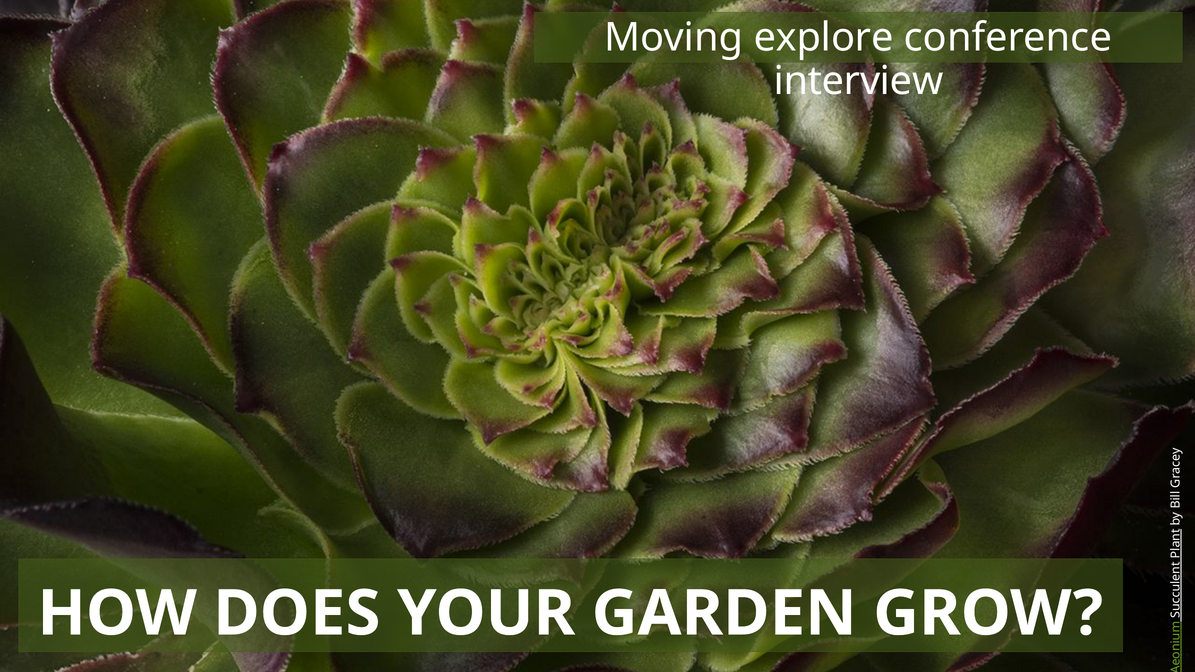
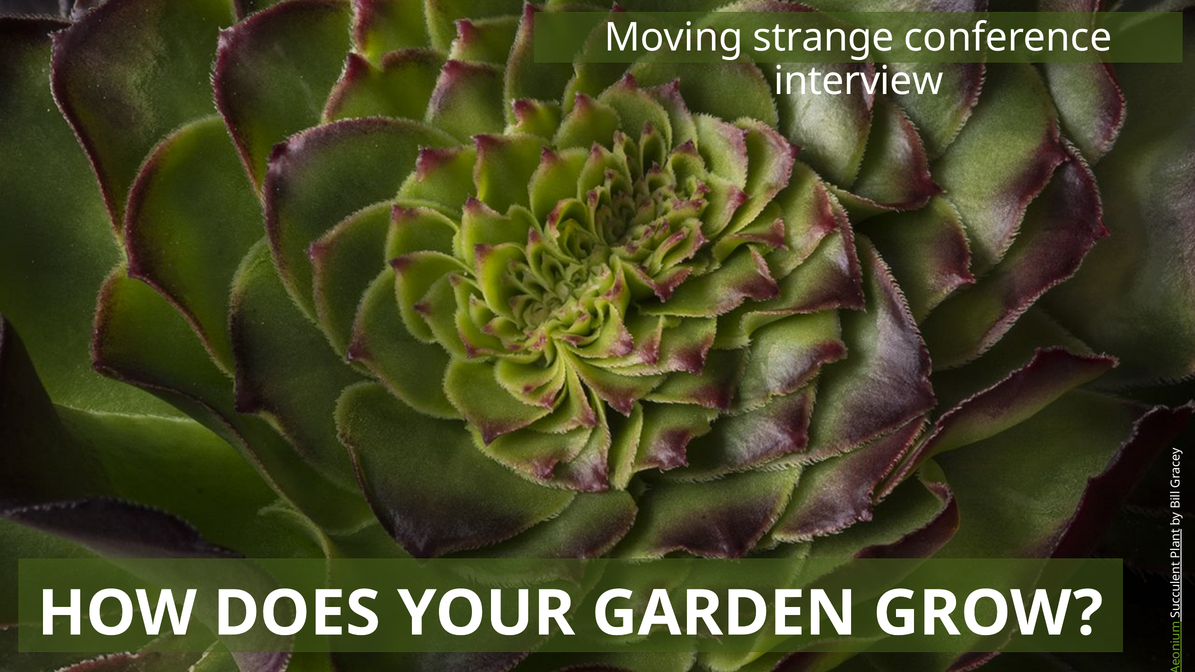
explore: explore -> strange
